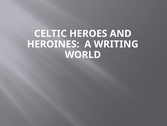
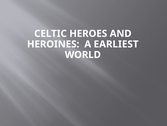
WRITING: WRITING -> EARLIEST
